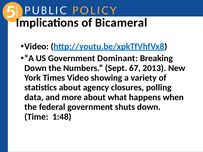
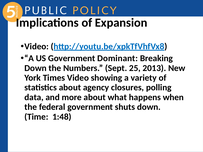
Bicameral: Bicameral -> Expansion
67: 67 -> 25
